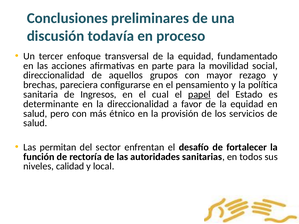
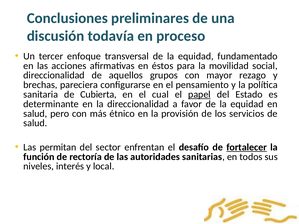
parte: parte -> éstos
Ingresos: Ingresos -> Cubierta
fortalecer underline: none -> present
calidad: calidad -> interés
